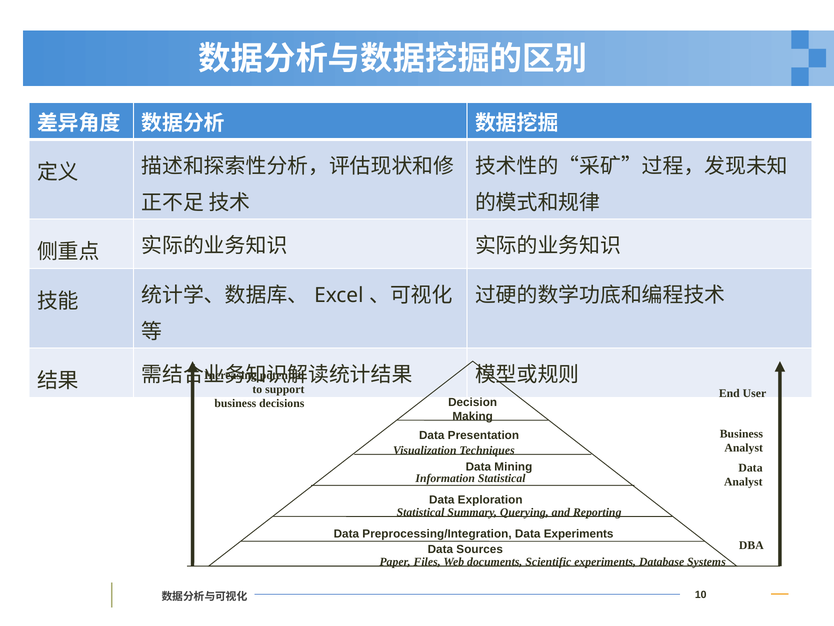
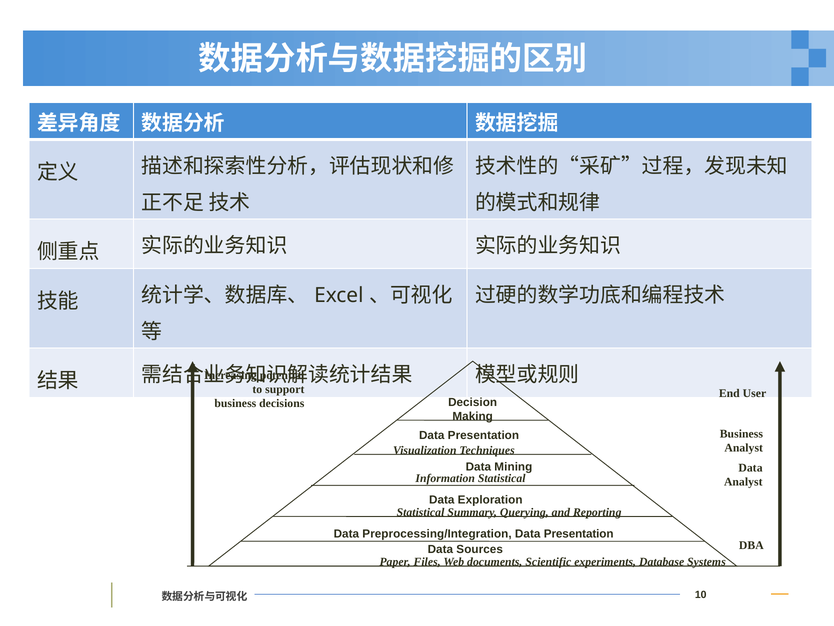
Preprocessing/Integration Data Experiments: Experiments -> Presentation
